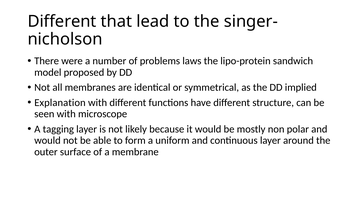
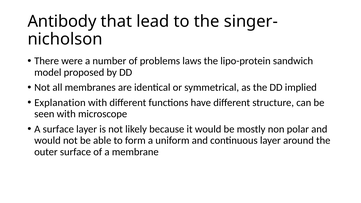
Different at (62, 21): Different -> Antibody
A tagging: tagging -> surface
